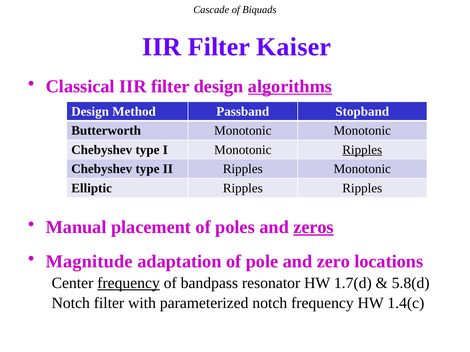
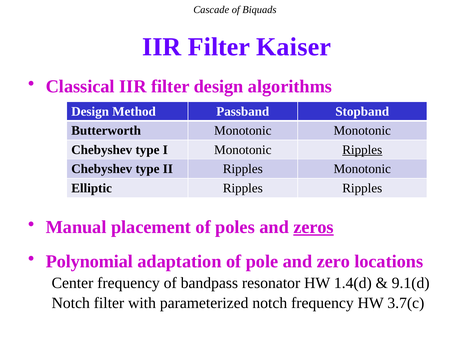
algorithms underline: present -> none
Magnitude: Magnitude -> Polynomial
frequency at (129, 283) underline: present -> none
1.7(d: 1.7(d -> 1.4(d
5.8(d: 5.8(d -> 9.1(d
1.4(c: 1.4(c -> 3.7(c
